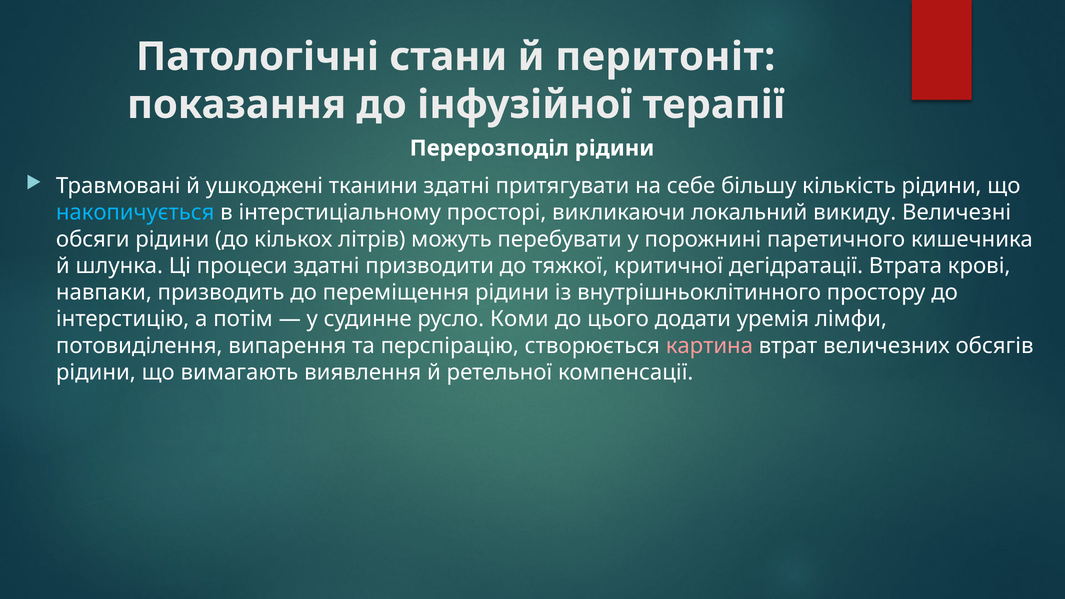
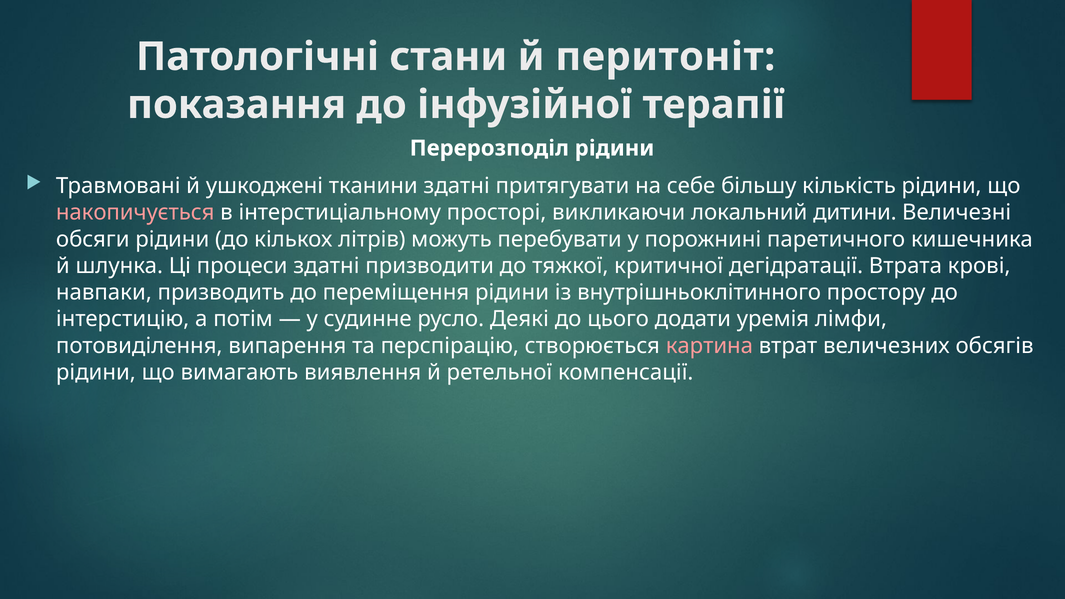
накопичується colour: light blue -> pink
викиду: викиду -> дитини
Коми: Коми -> Деякі
